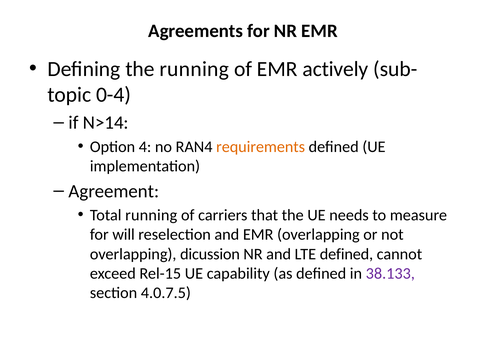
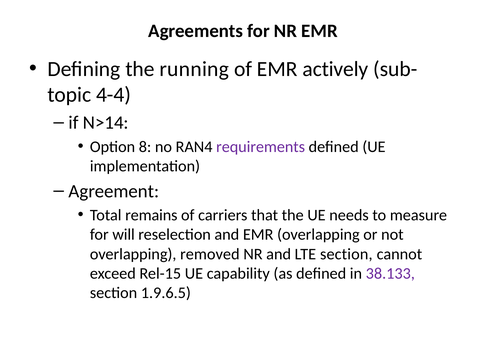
0-4: 0-4 -> 4-4
4: 4 -> 8
requirements colour: orange -> purple
Total running: running -> remains
dicussion: dicussion -> removed
LTE defined: defined -> section
4.0.7.5: 4.0.7.5 -> 1.9.6.5
